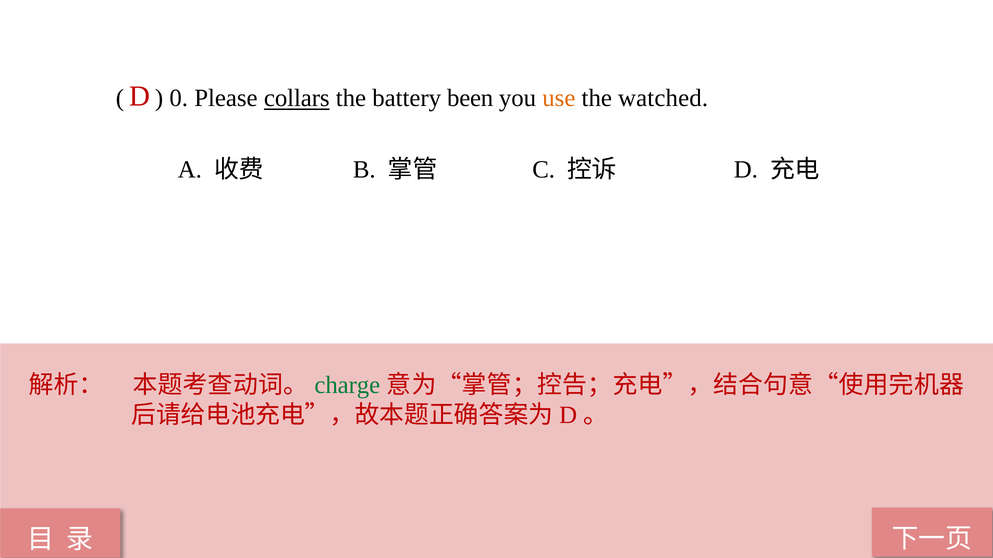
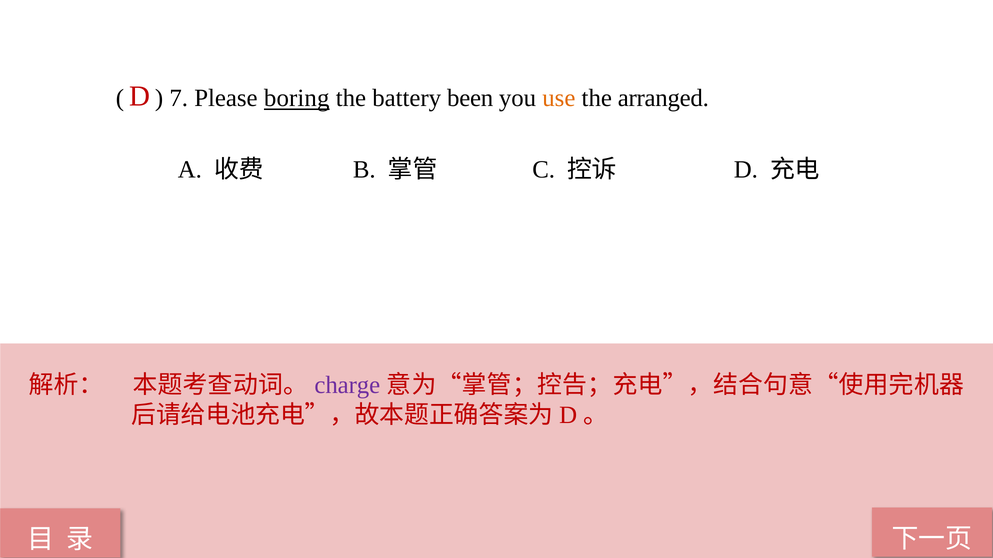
0: 0 -> 7
collars: collars -> boring
watched: watched -> arranged
charge colour: green -> purple
